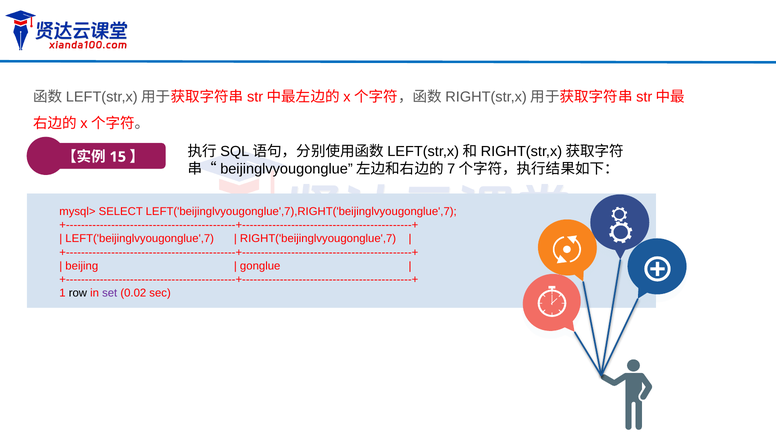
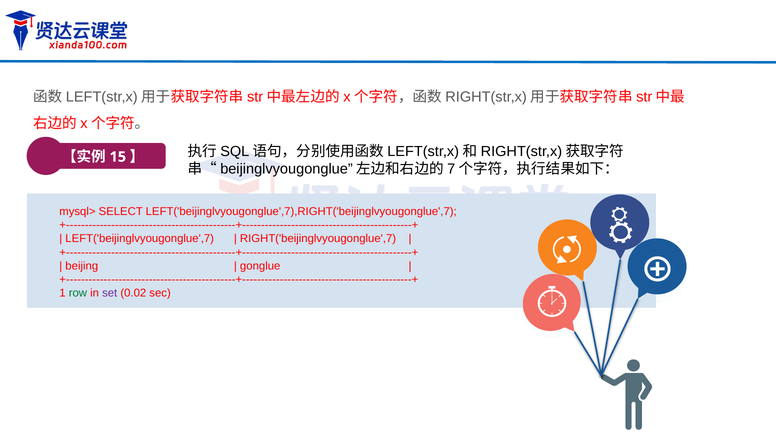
row colour: black -> green
